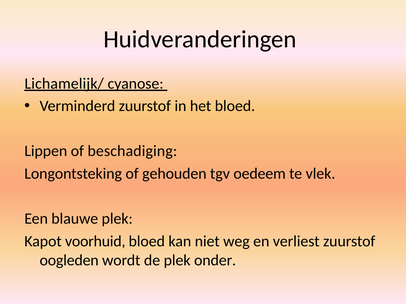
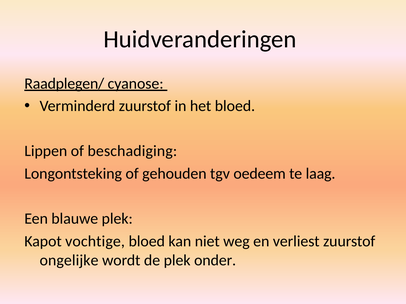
Lichamelijk/: Lichamelijk/ -> Raadplegen/
vlek: vlek -> laag
voorhuid: voorhuid -> vochtige
oogleden: oogleden -> ongelijke
